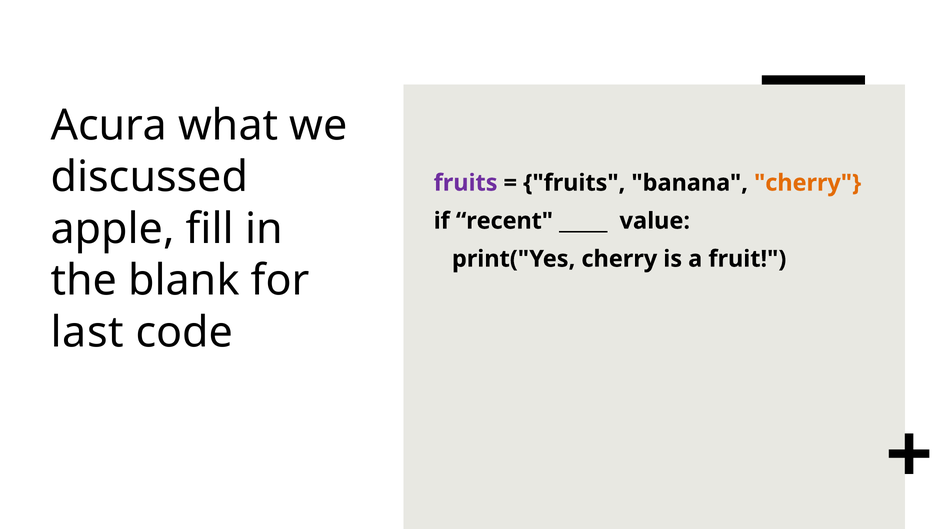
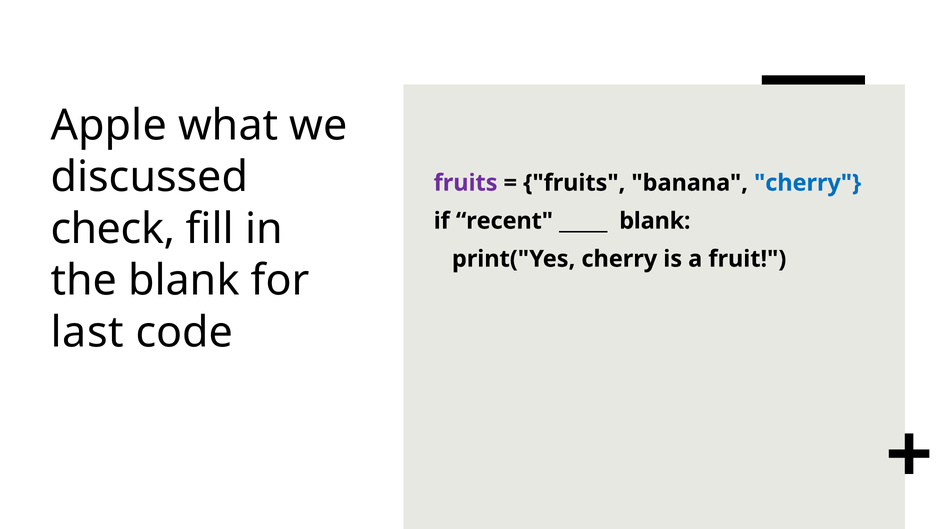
Acura: Acura -> Apple
cherry at (808, 183) colour: orange -> blue
apple: apple -> check
value at (655, 221): value -> blank
